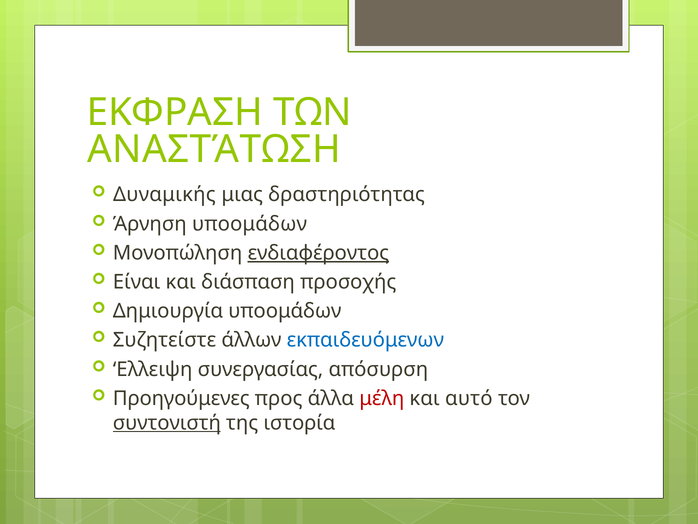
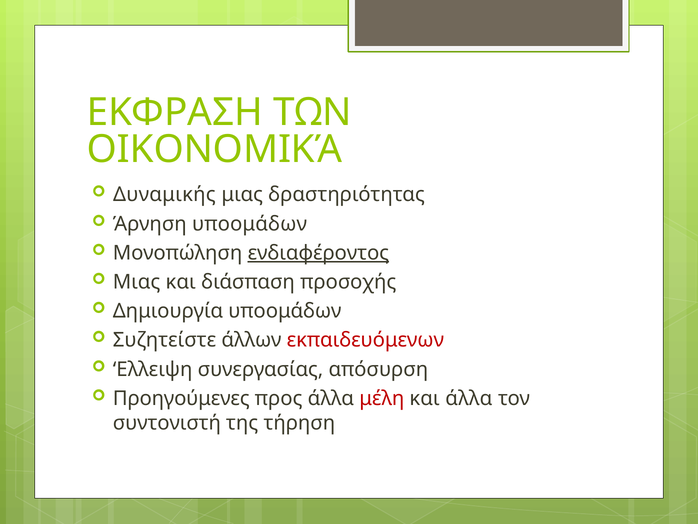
ΑΝΑΣΤΆΤΩΣΗ: ΑΝΑΣΤΆΤΩΣΗ -> ΟΙΚΟΝΟΜΙΚΆ
Είναι at (137, 282): Είναι -> Μιας
εκπαιδευόμενων colour: blue -> red
και αυτό: αυτό -> άλλα
συντονιστή underline: present -> none
ιστορία: ιστορία -> τήρηση
